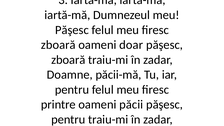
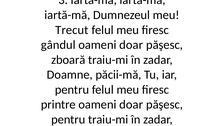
Păşesc at (72, 30): Păşesc -> Trecut
zboară at (58, 45): zboară -> gândul
printre oameni păcii: păcii -> doar
